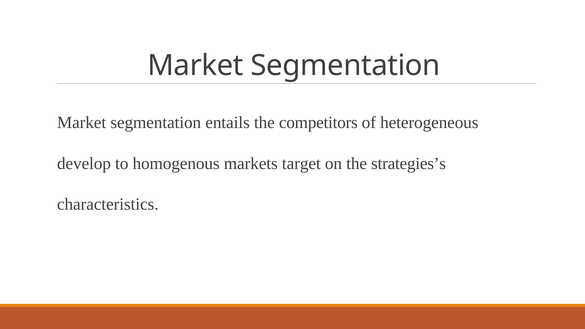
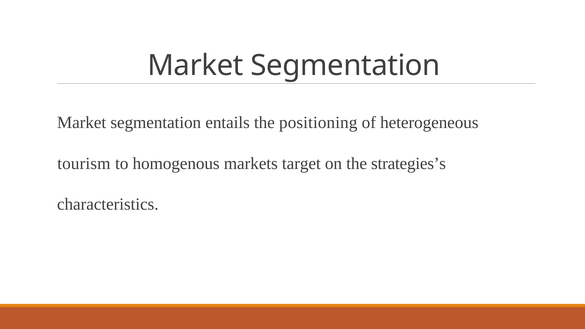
competitors: competitors -> positioning
develop: develop -> tourism
